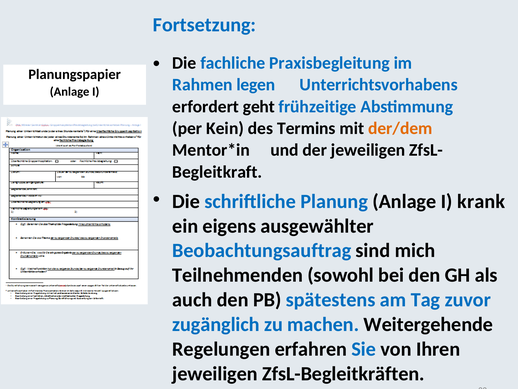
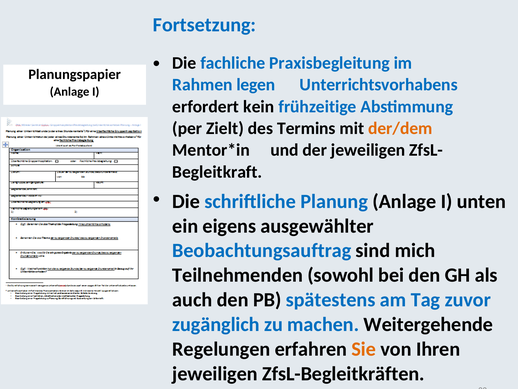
geht: geht -> kein
Kein: Kein -> Zielt
krank: krank -> unten
Sie colour: blue -> orange
